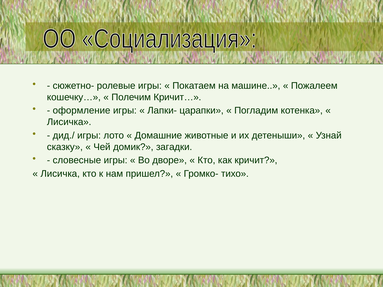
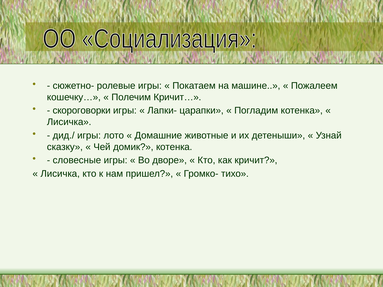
оформление: оформление -> скороговорки
домик загадки: загадки -> котенка
